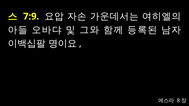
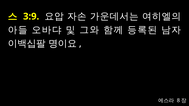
7:9: 7:9 -> 3:9
